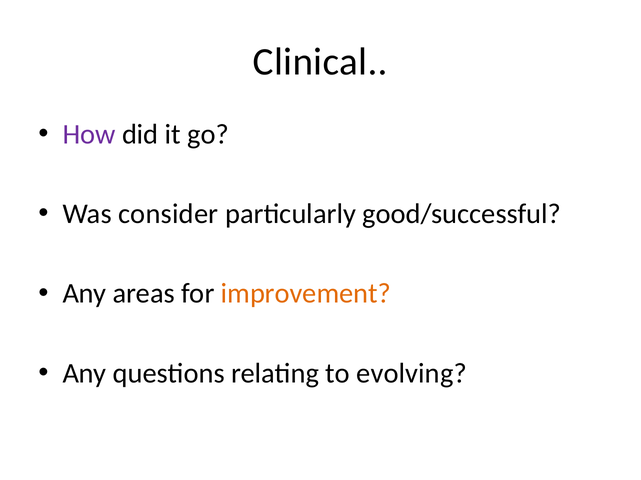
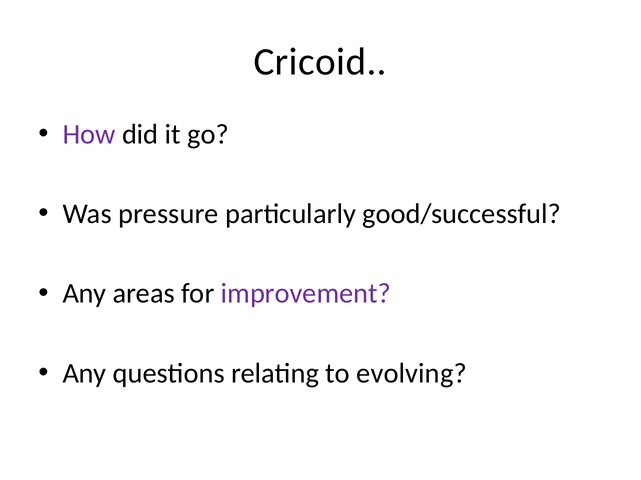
Clinical: Clinical -> Cricoid
consider: consider -> pressure
improvement colour: orange -> purple
